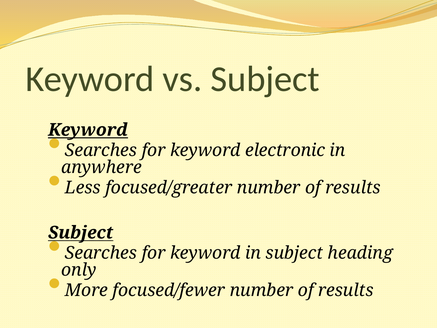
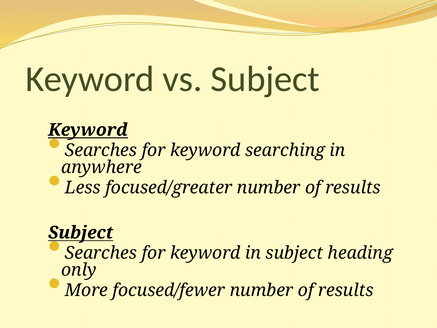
electronic: electronic -> searching
